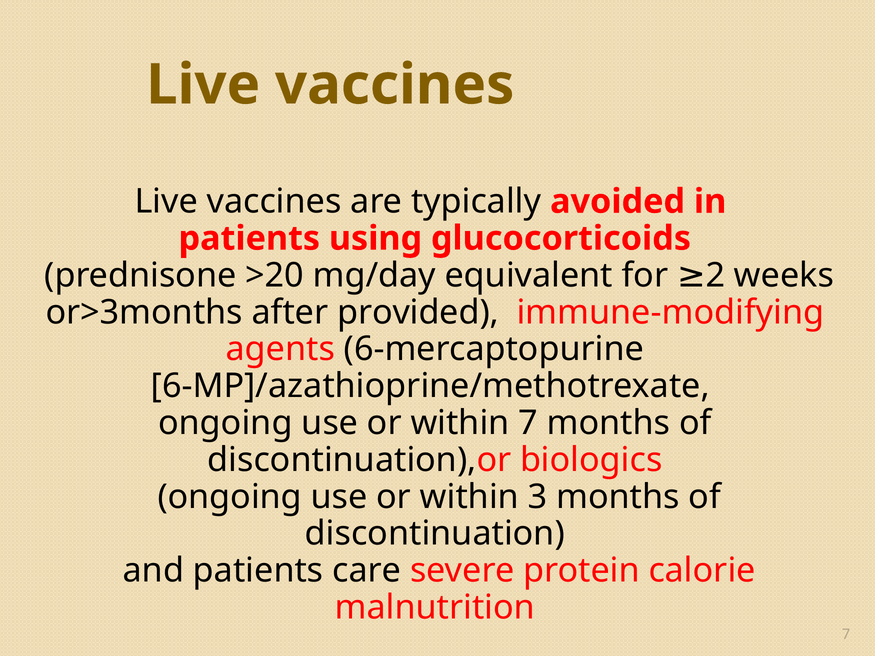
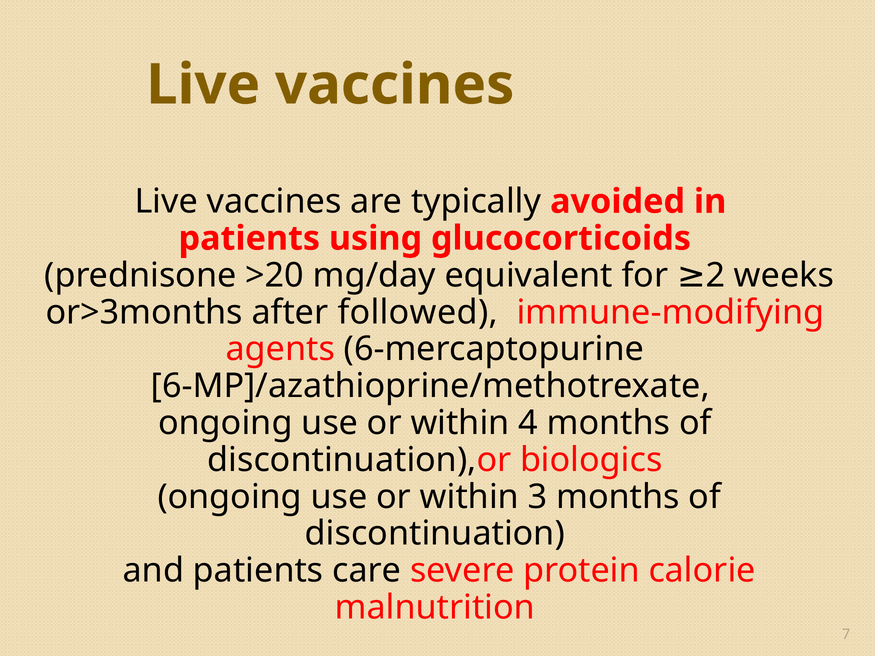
provided: provided -> followed
within 7: 7 -> 4
